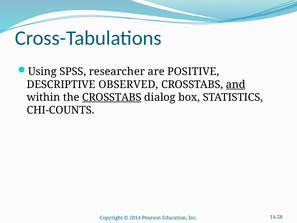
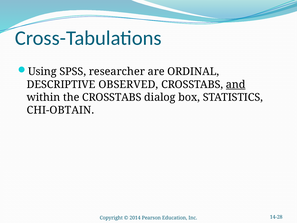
POSITIVE: POSITIVE -> ORDINAL
CROSSTABS at (112, 97) underline: present -> none
CHI-COUNTS: CHI-COUNTS -> CHI-OBTAIN
